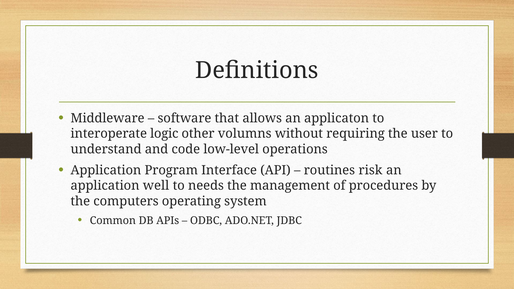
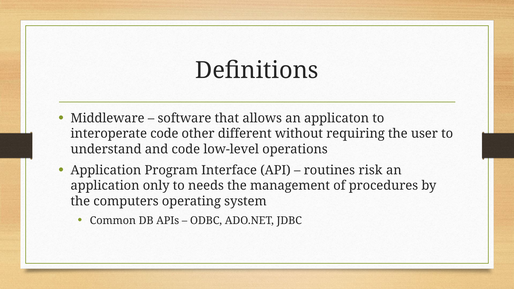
interoperate logic: logic -> code
volumns: volumns -> different
well: well -> only
